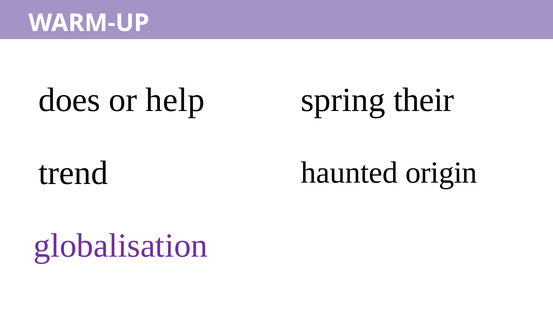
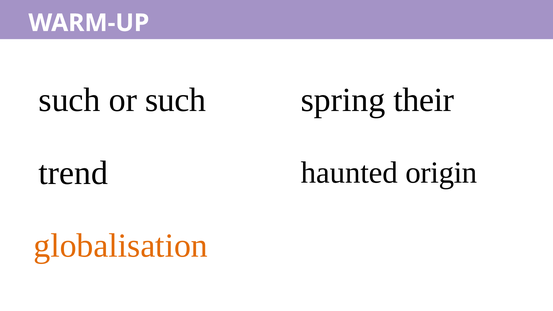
does at (69, 100): does -> such
or help: help -> such
globalisation colour: purple -> orange
